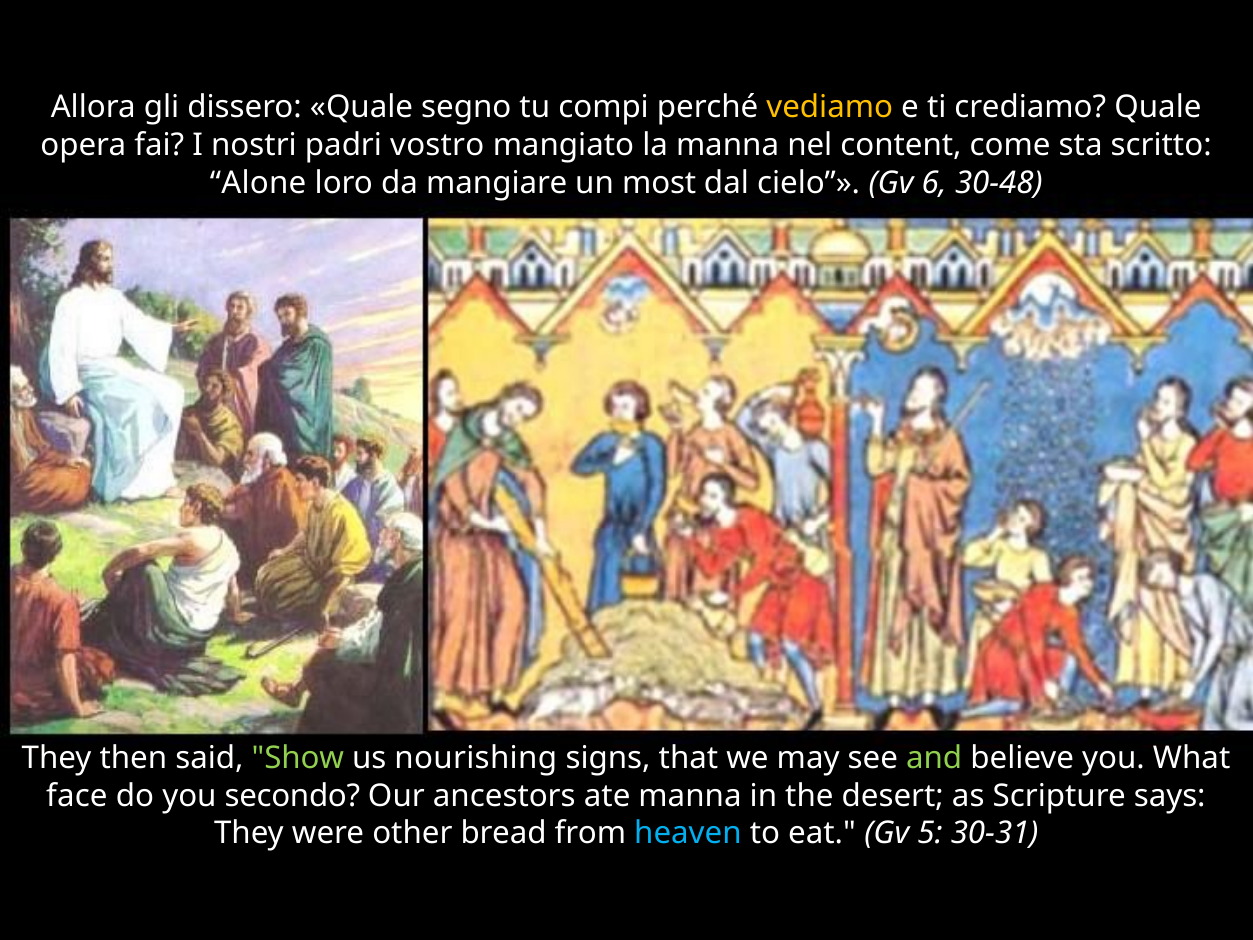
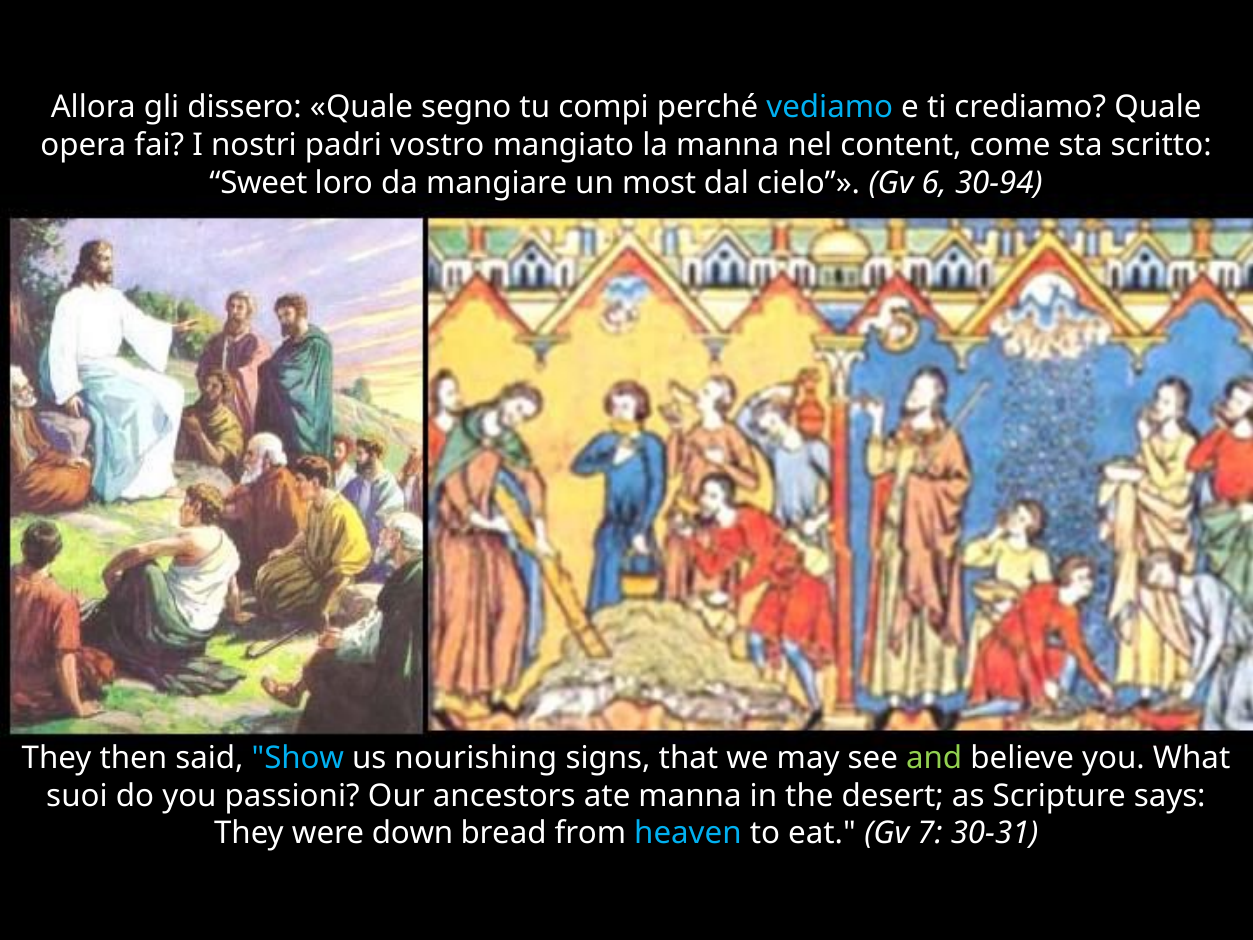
vediamo colour: yellow -> light blue
Alone: Alone -> Sweet
30-48: 30-48 -> 30-94
Show colour: light green -> light blue
face: face -> suoi
secondo: secondo -> passioni
other: other -> down
5: 5 -> 7
